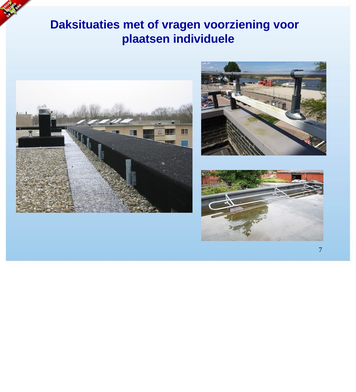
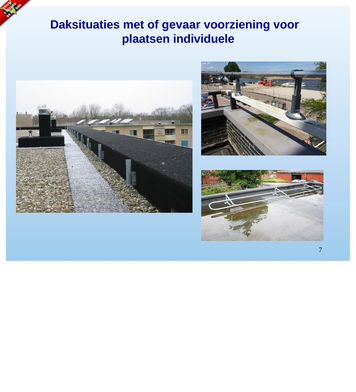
vragen: vragen -> gevaar
